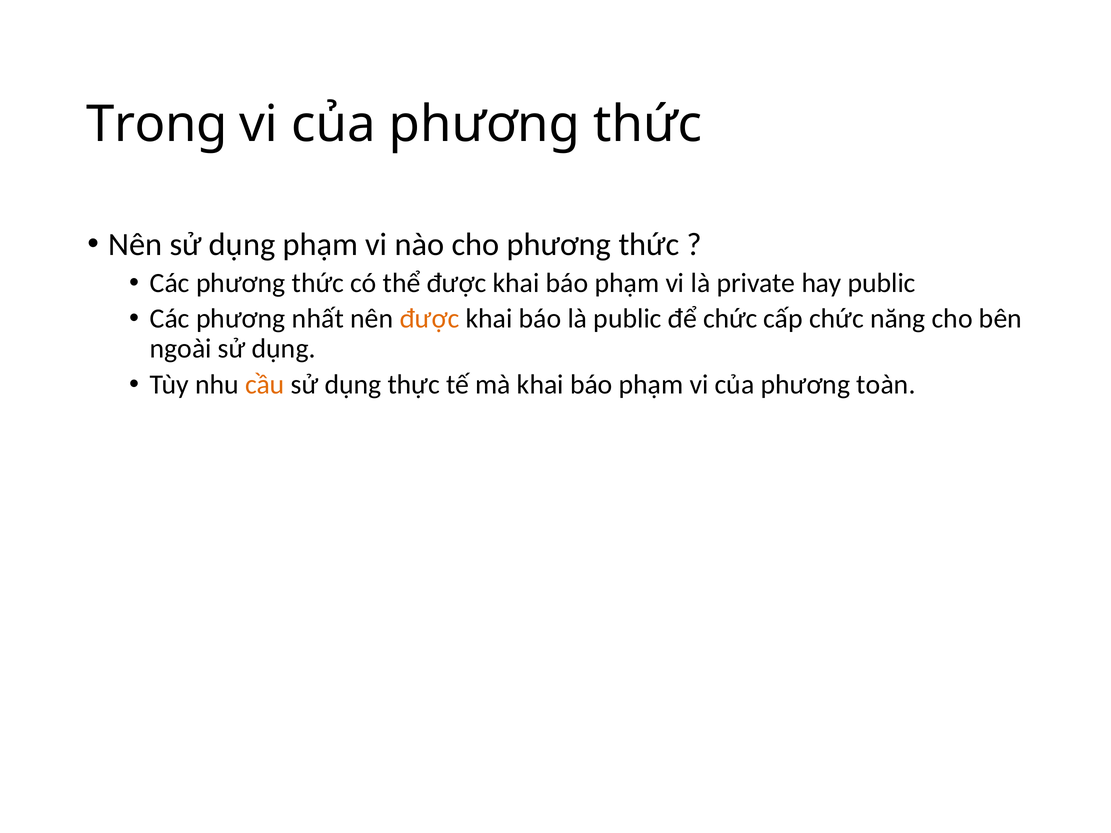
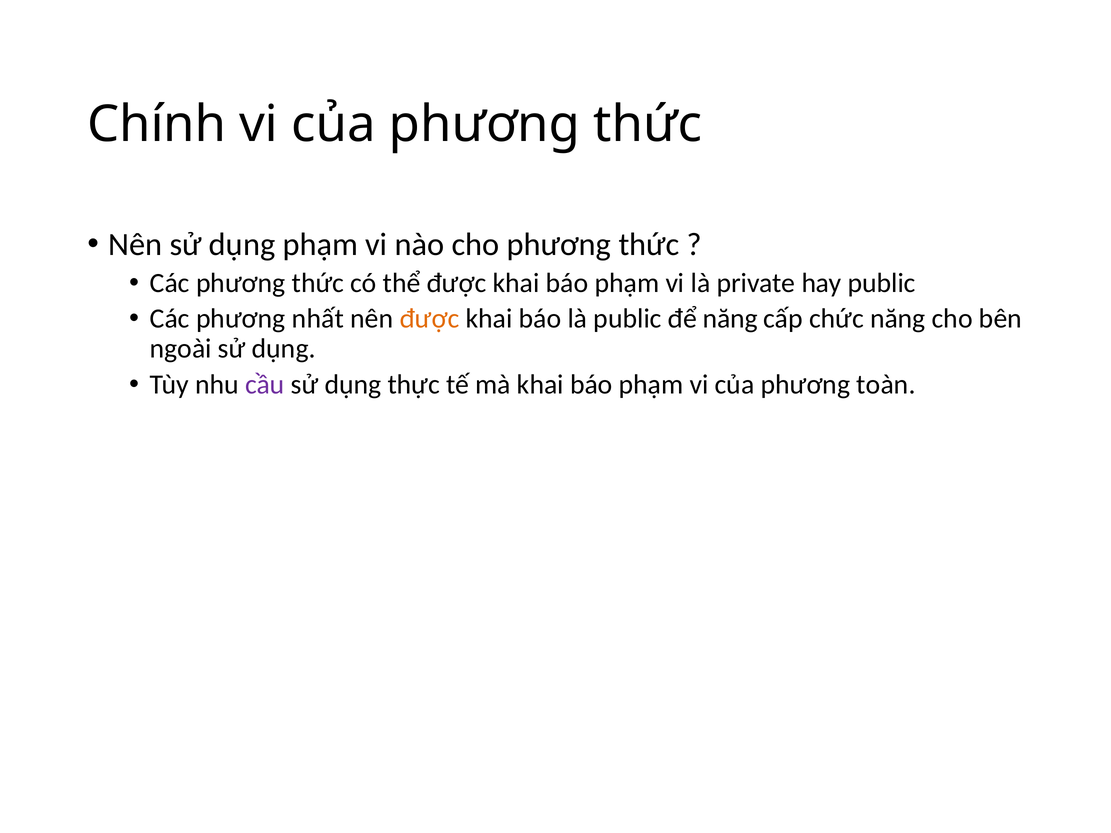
Trong: Trong -> Chính
để chức: chức -> năng
cầu colour: orange -> purple
